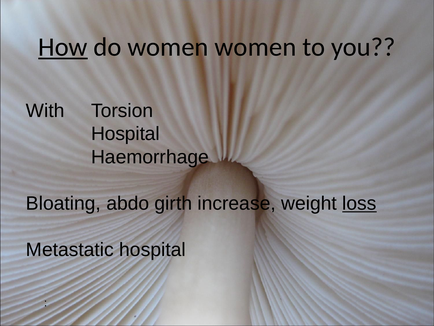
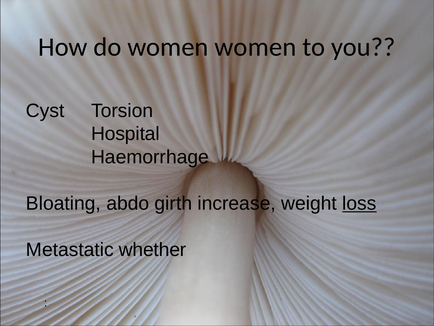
How underline: present -> none
With: With -> Cyst
Metastatic hospital: hospital -> whether
